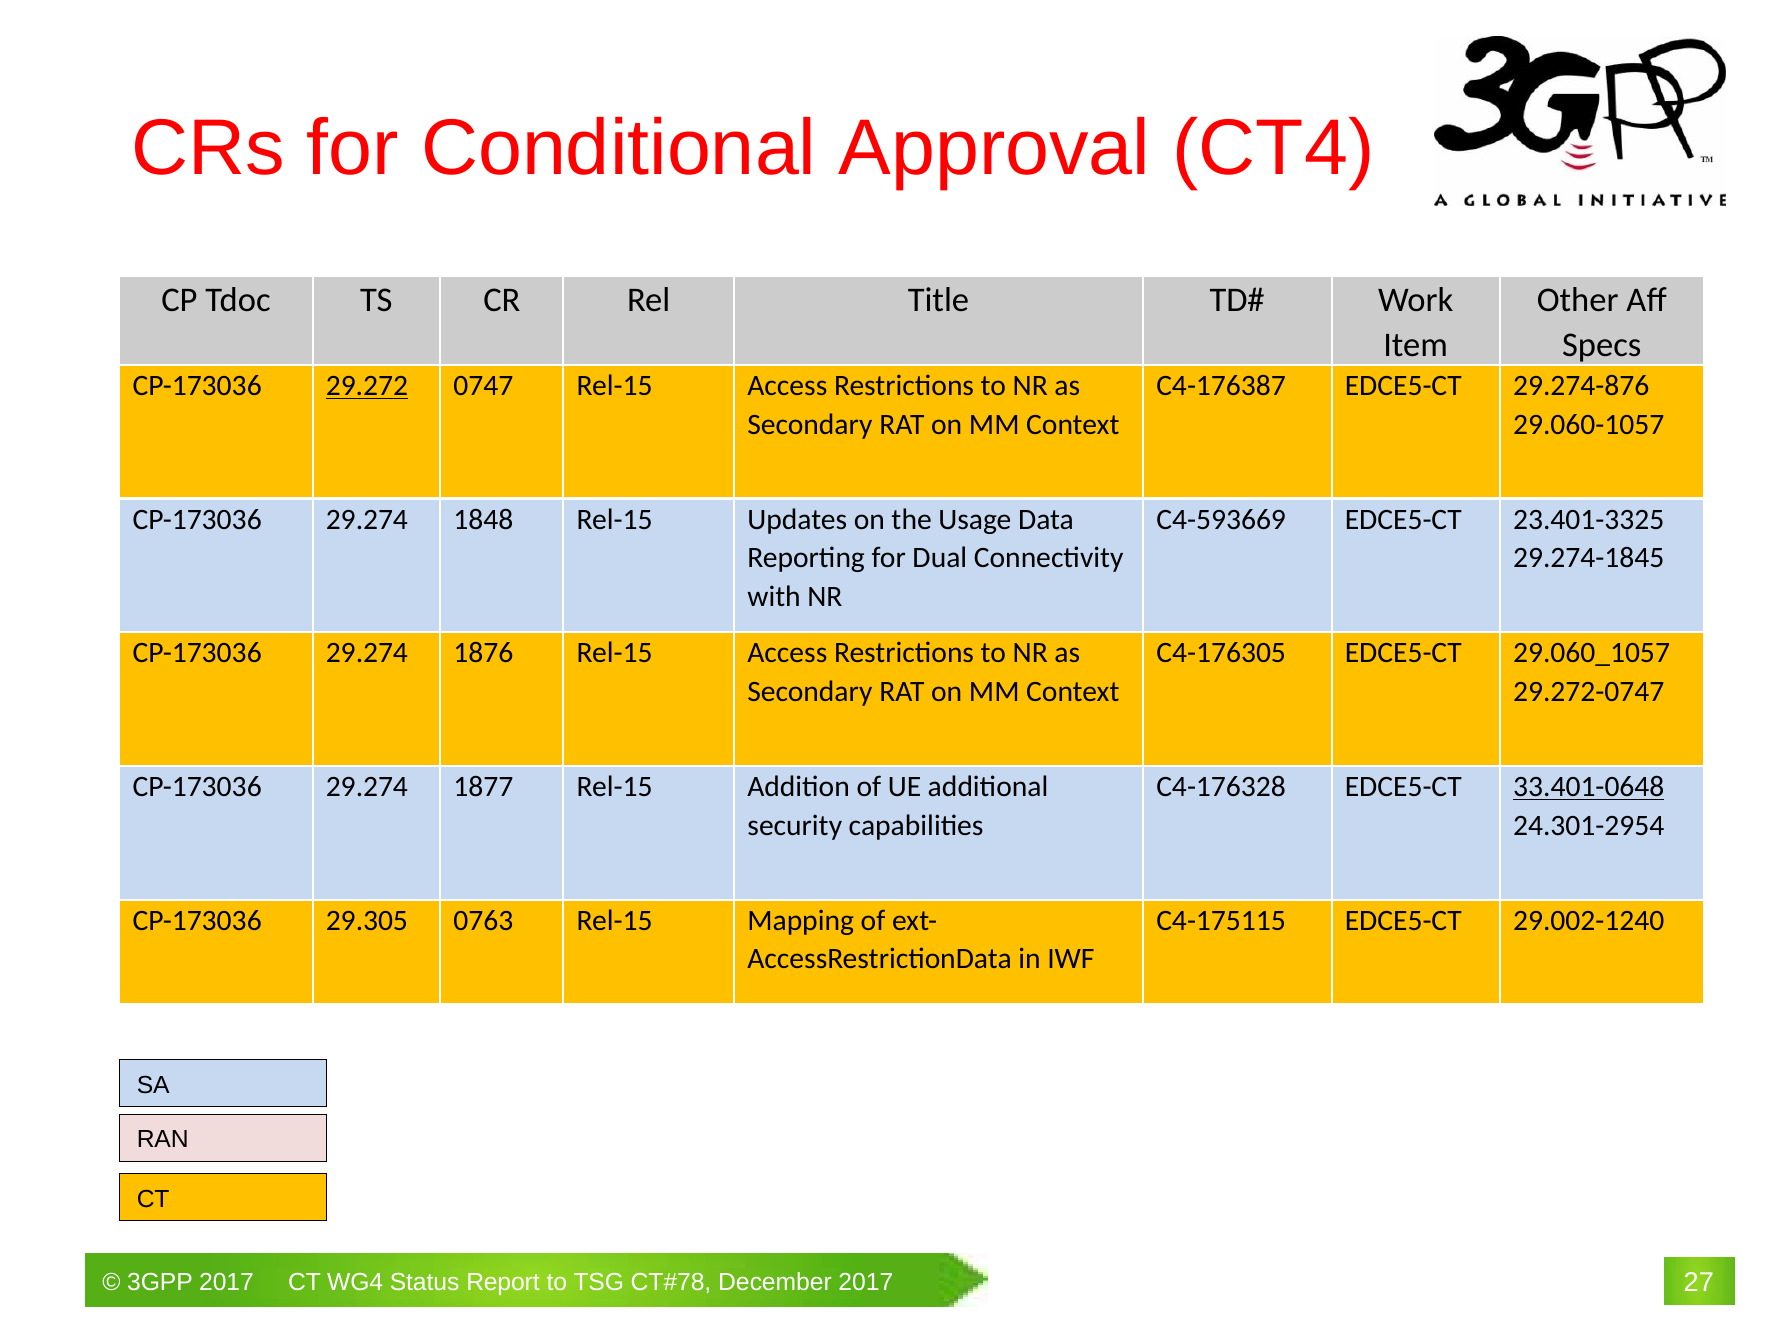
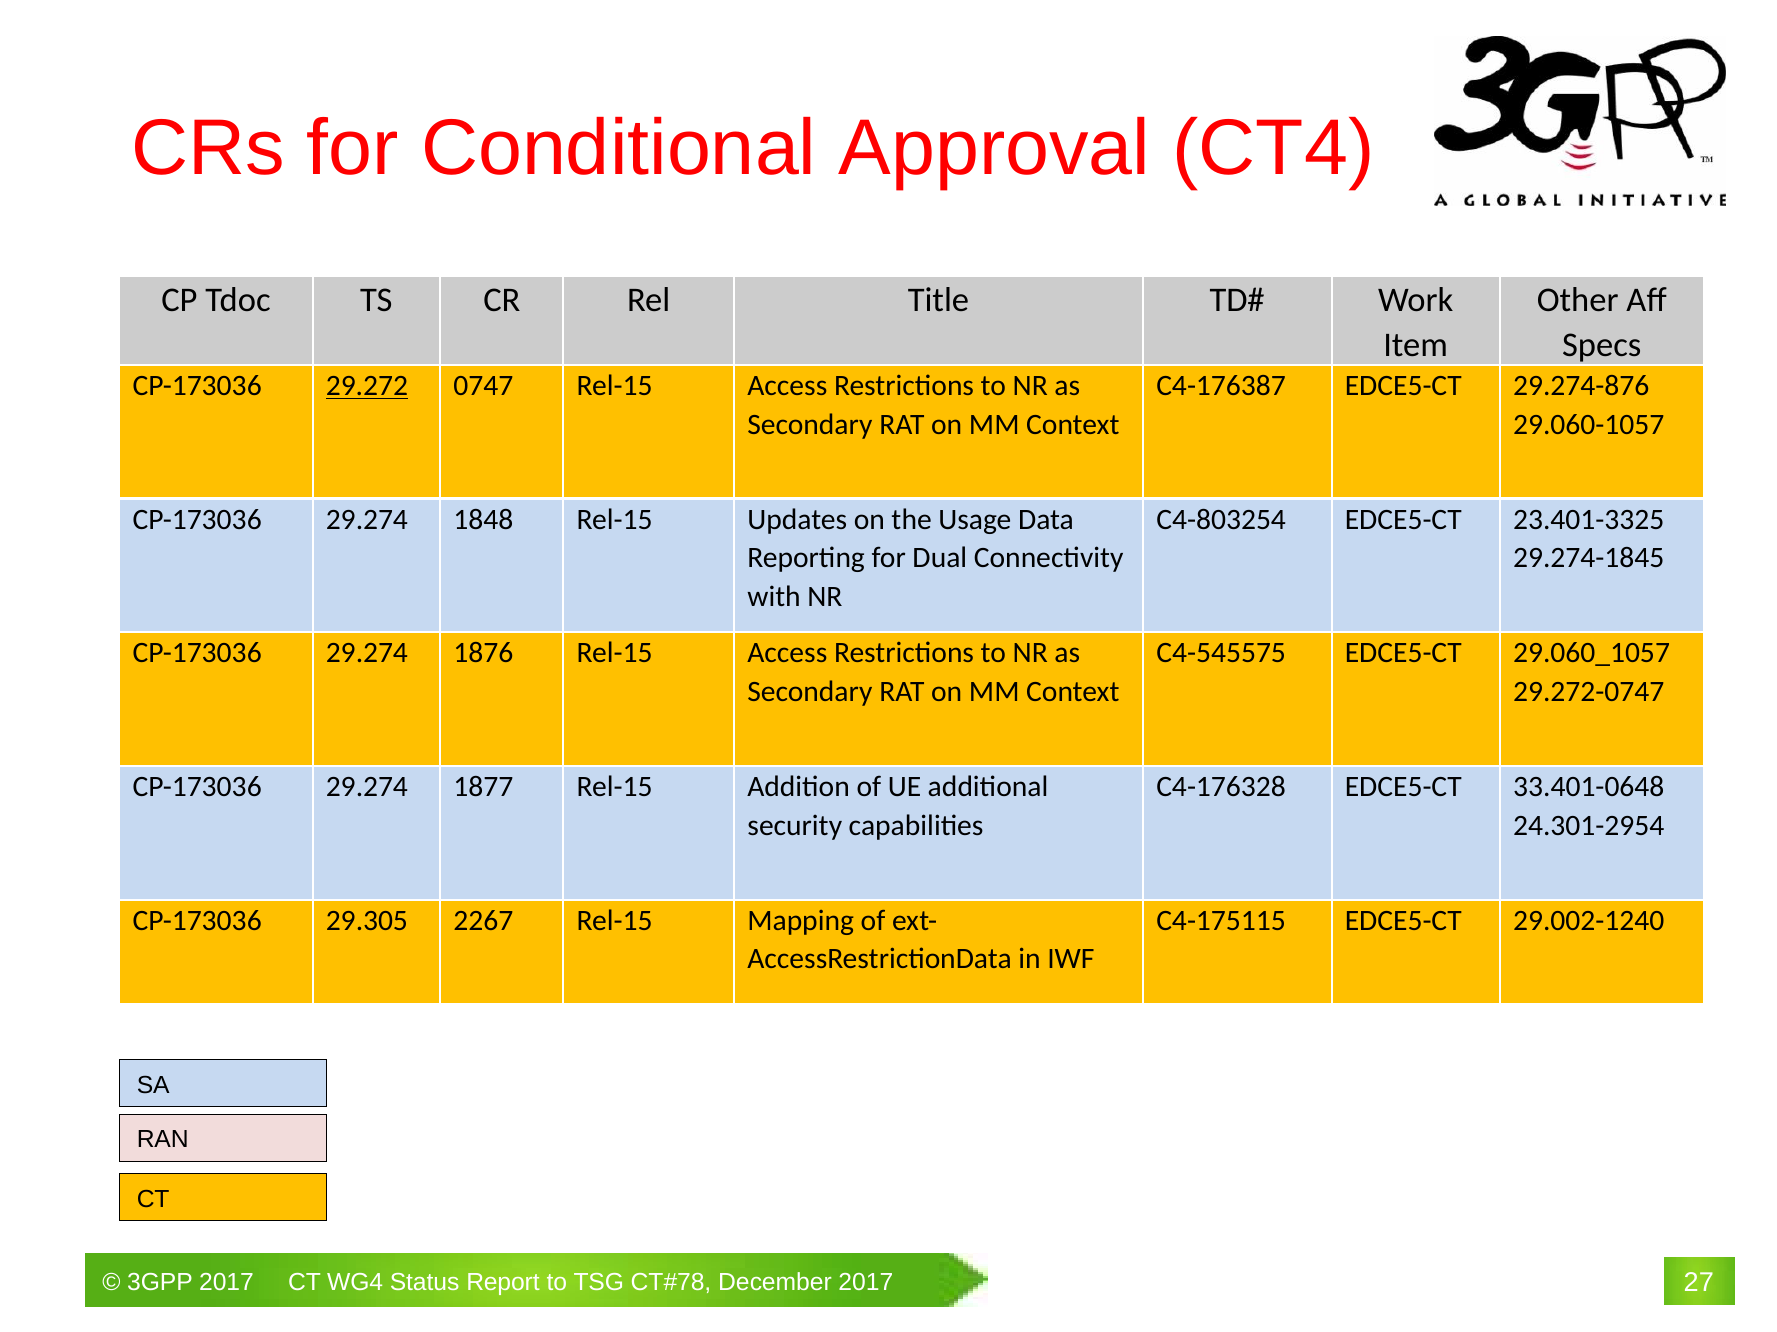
C4-593669: C4-593669 -> C4-803254
C4-176305: C4-176305 -> C4-545575
33.401-0648 underline: present -> none
0763: 0763 -> 2267
